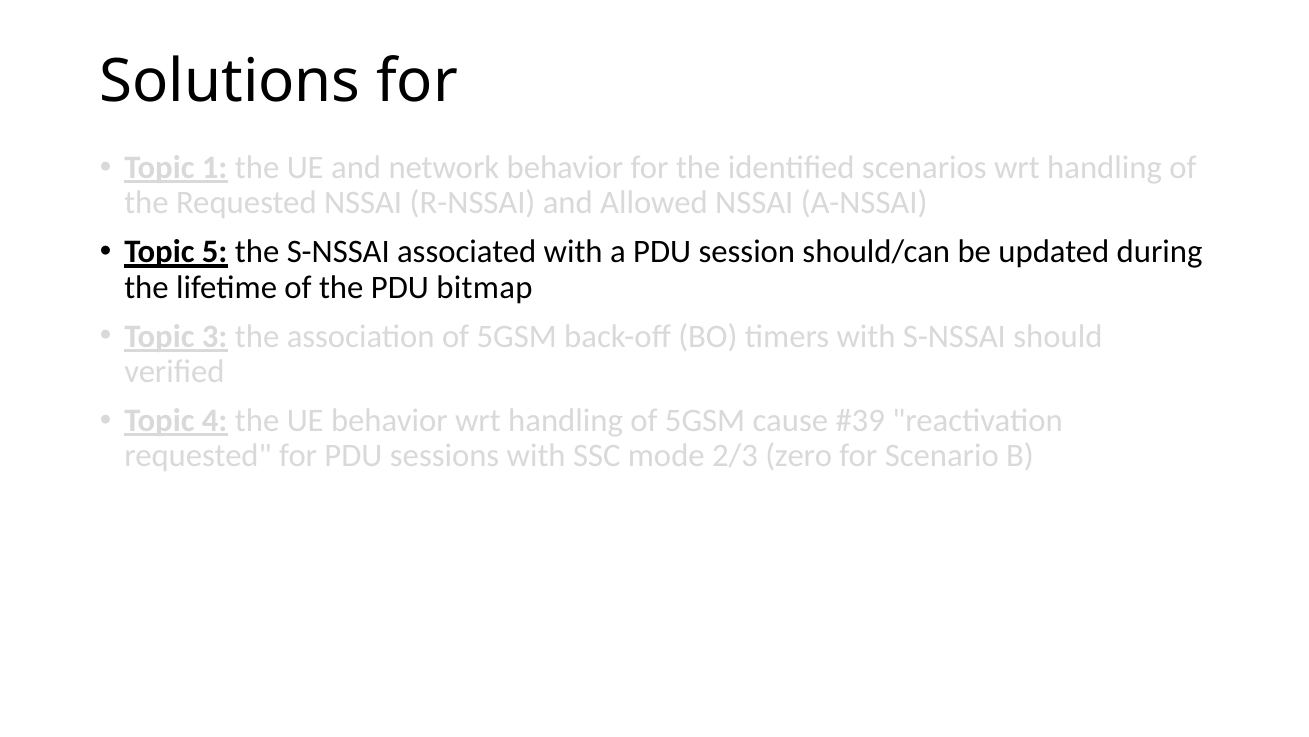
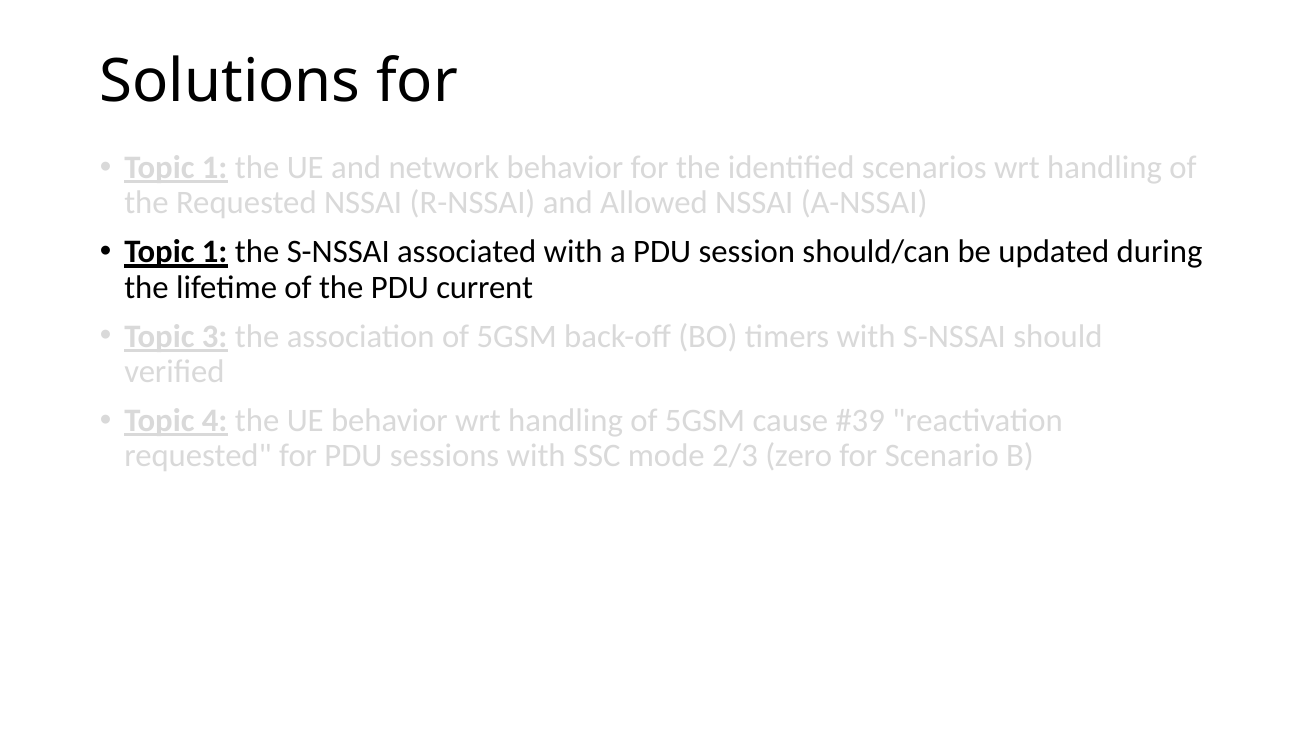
5 at (215, 252): 5 -> 1
bitmap: bitmap -> current
